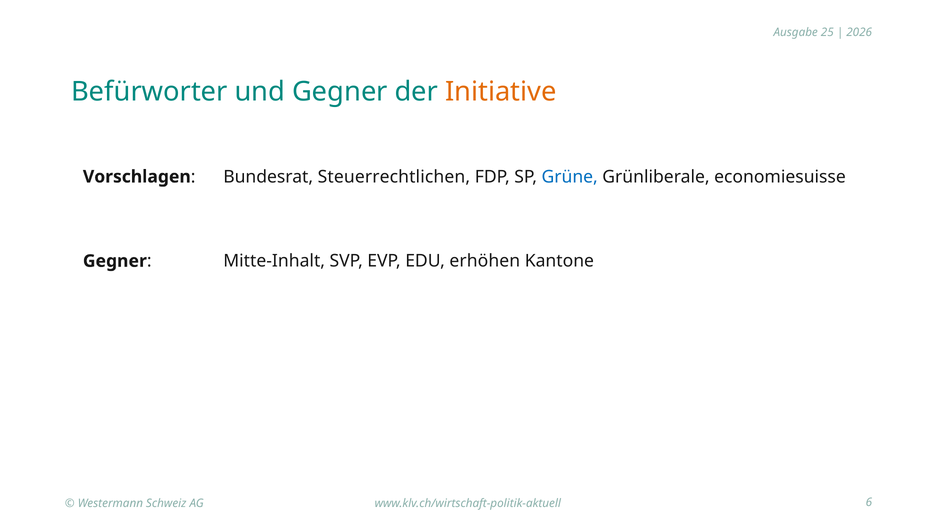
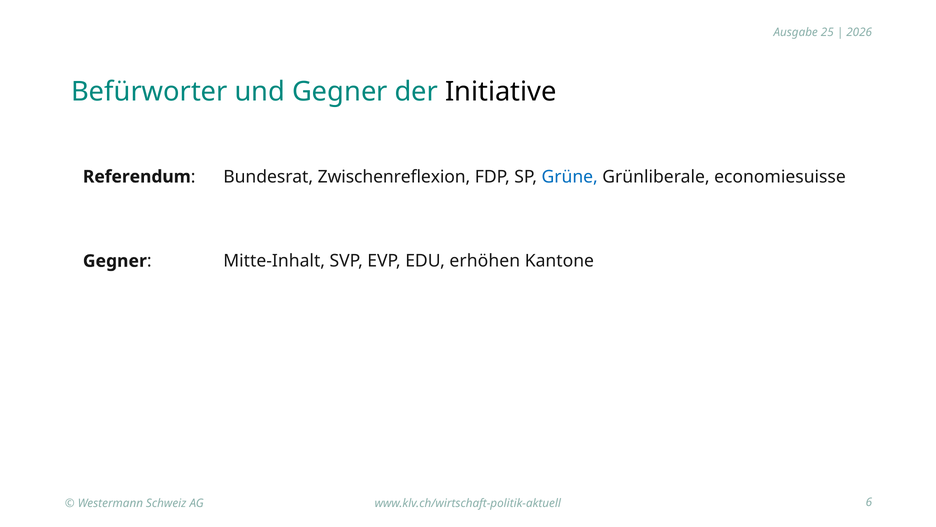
Initiative colour: orange -> black
Vorschlagen: Vorschlagen -> Referendum
Steuerrechtlichen: Steuerrechtlichen -> Zwischenreflexion
